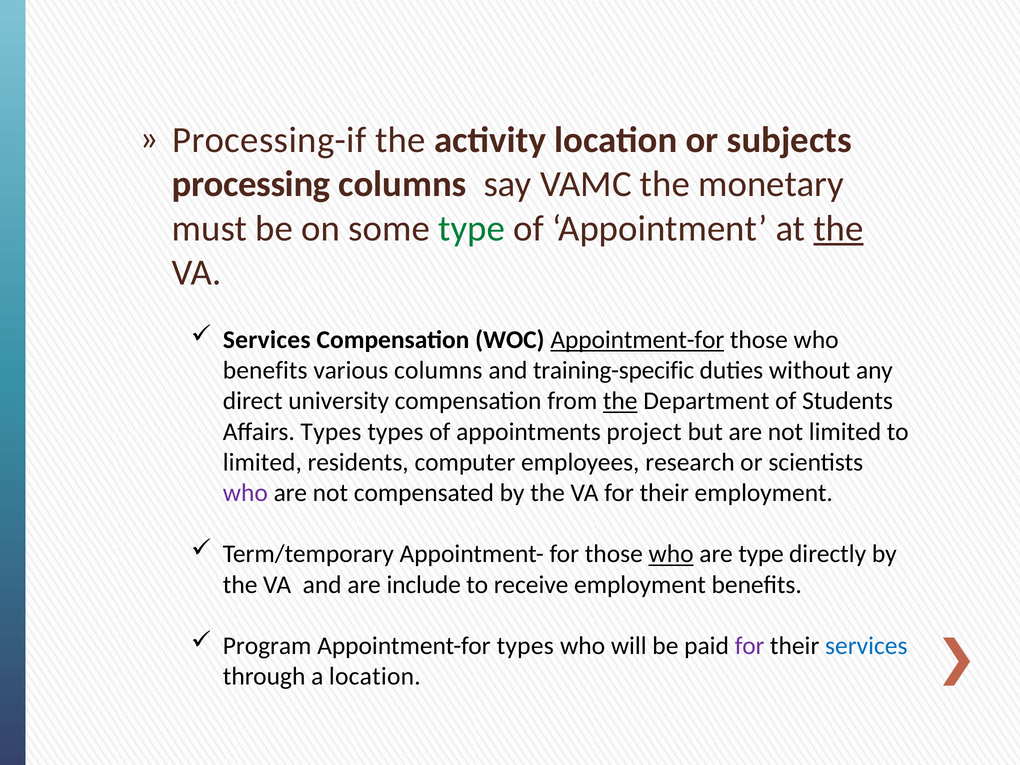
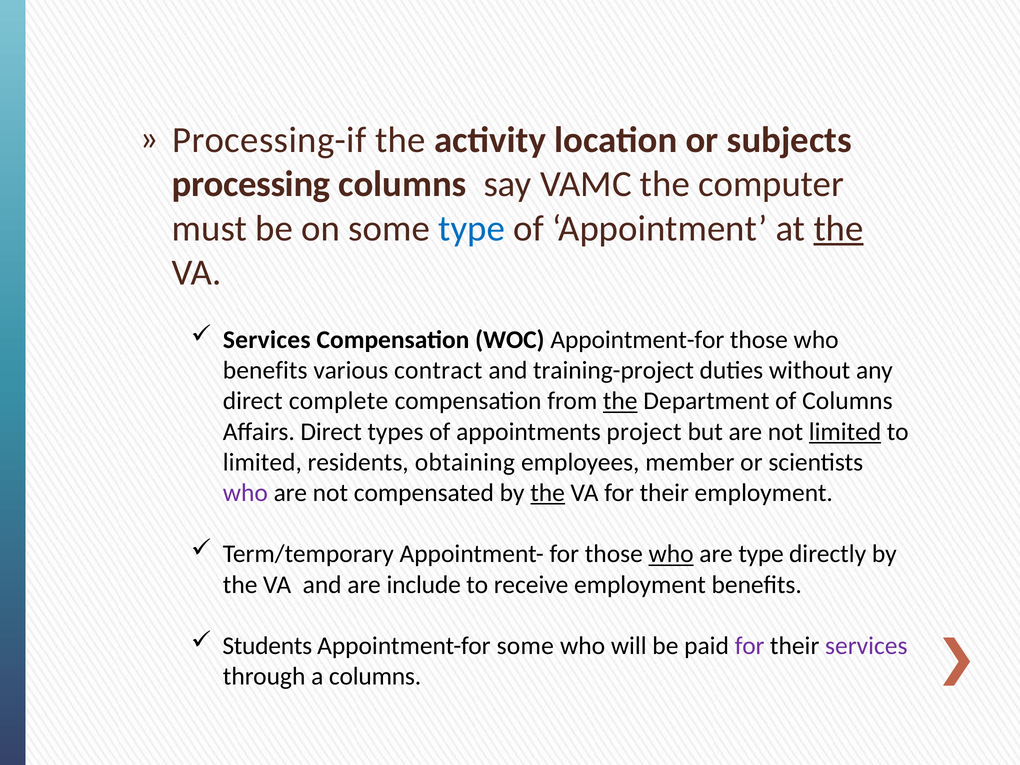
monetary: monetary -> computer
type at (472, 229) colour: green -> blue
Appointment-for at (637, 340) underline: present -> none
various columns: columns -> contract
training-specific: training-specific -> training-project
university: university -> complete
of Students: Students -> Columns
Affairs Types: Types -> Direct
limited at (845, 432) underline: none -> present
computer: computer -> obtaining
research: research -> member
the at (548, 493) underline: none -> present
Program: Program -> Students
Appointment-for types: types -> some
services at (866, 646) colour: blue -> purple
a location: location -> columns
